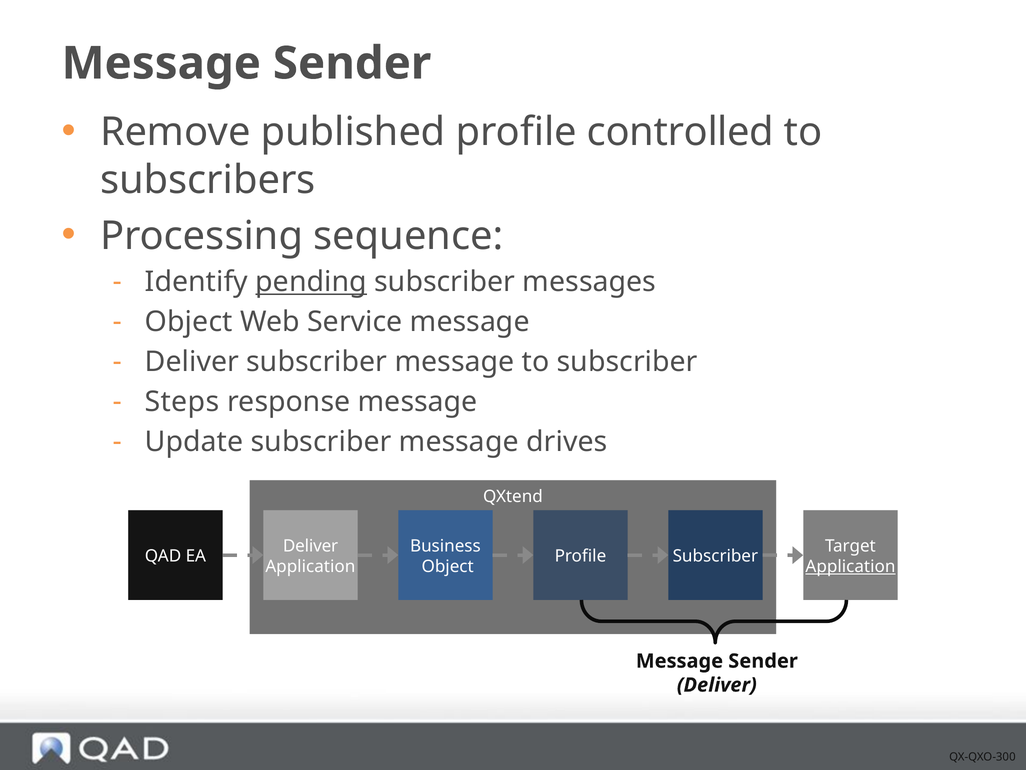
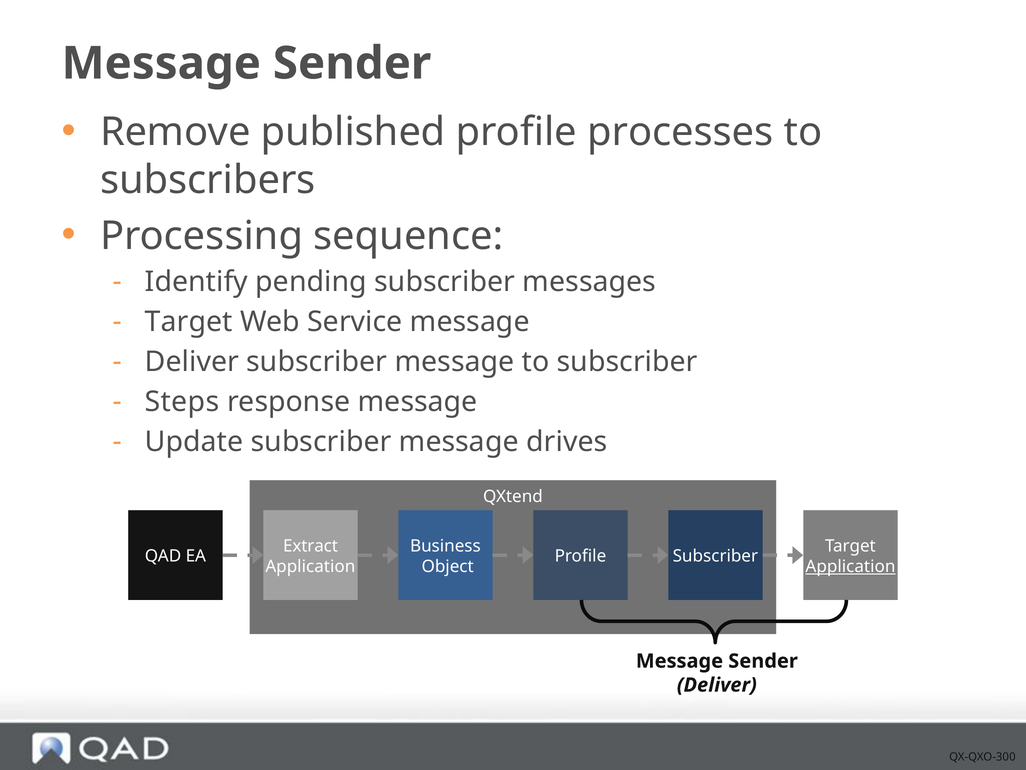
controlled: controlled -> processes
pending underline: present -> none
Object at (189, 322): Object -> Target
Deliver at (311, 546): Deliver -> Extract
